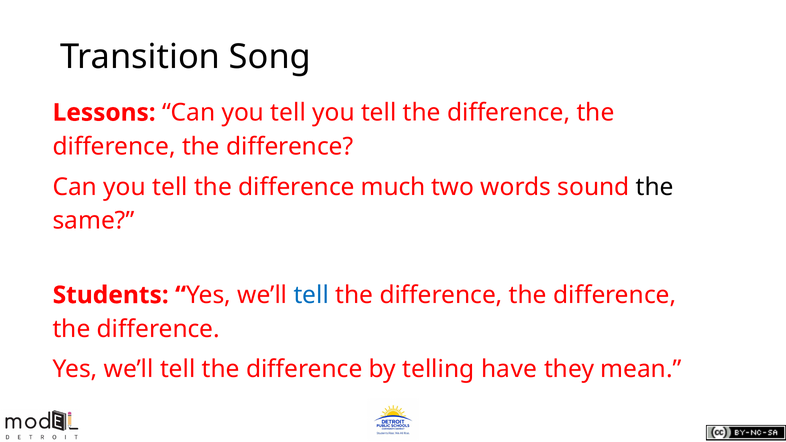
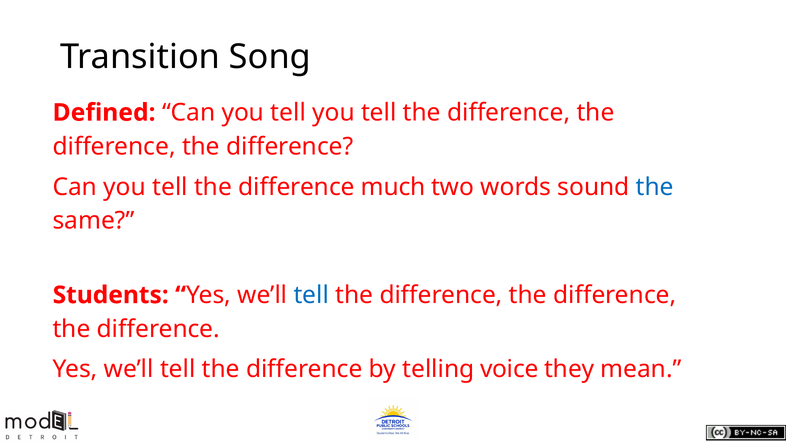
Lessons: Lessons -> Defined
the at (655, 187) colour: black -> blue
have: have -> voice
